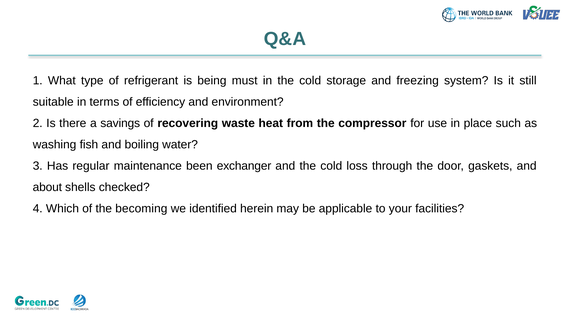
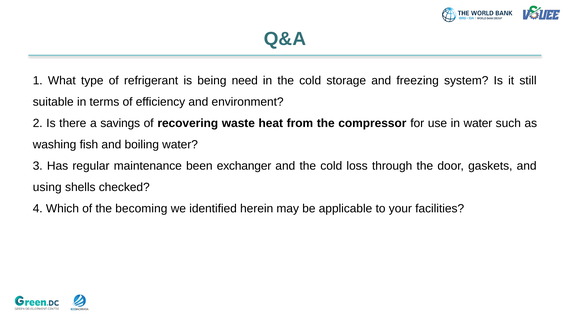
must: must -> need
in place: place -> water
about: about -> using
